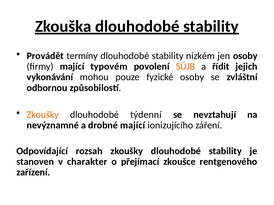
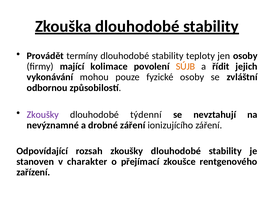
nízkém: nízkém -> teploty
typovém: typovém -> kolimace
Zkoušky at (43, 115) colour: orange -> purple
drobné mající: mající -> záření
